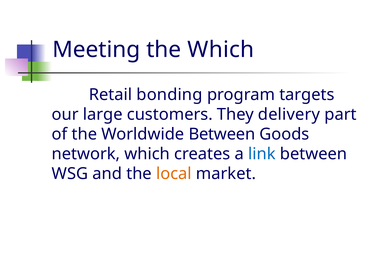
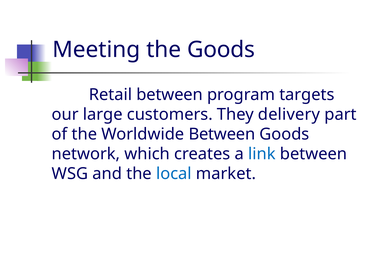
the Which: Which -> Goods
Retail bonding: bonding -> between
local colour: orange -> blue
